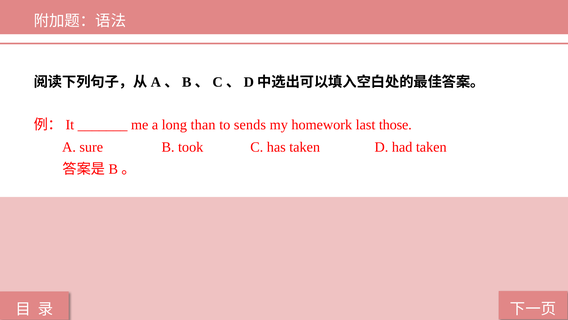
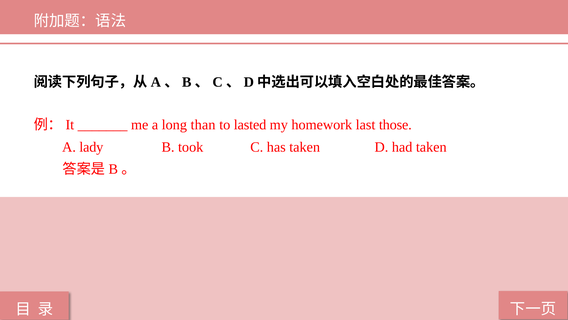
sends: sends -> lasted
sure: sure -> lady
